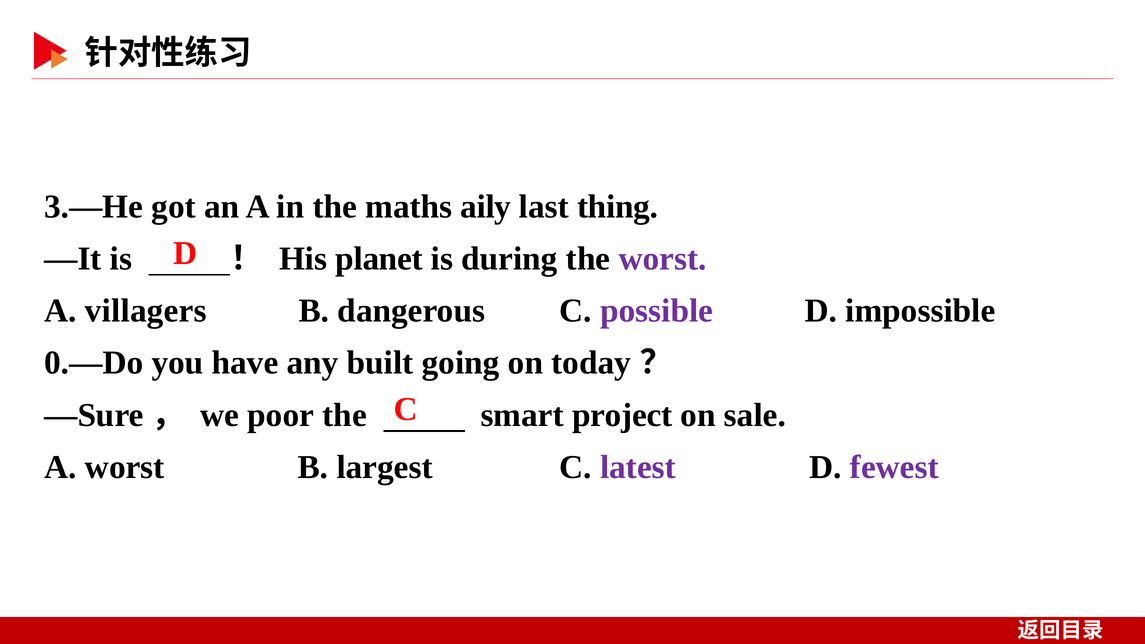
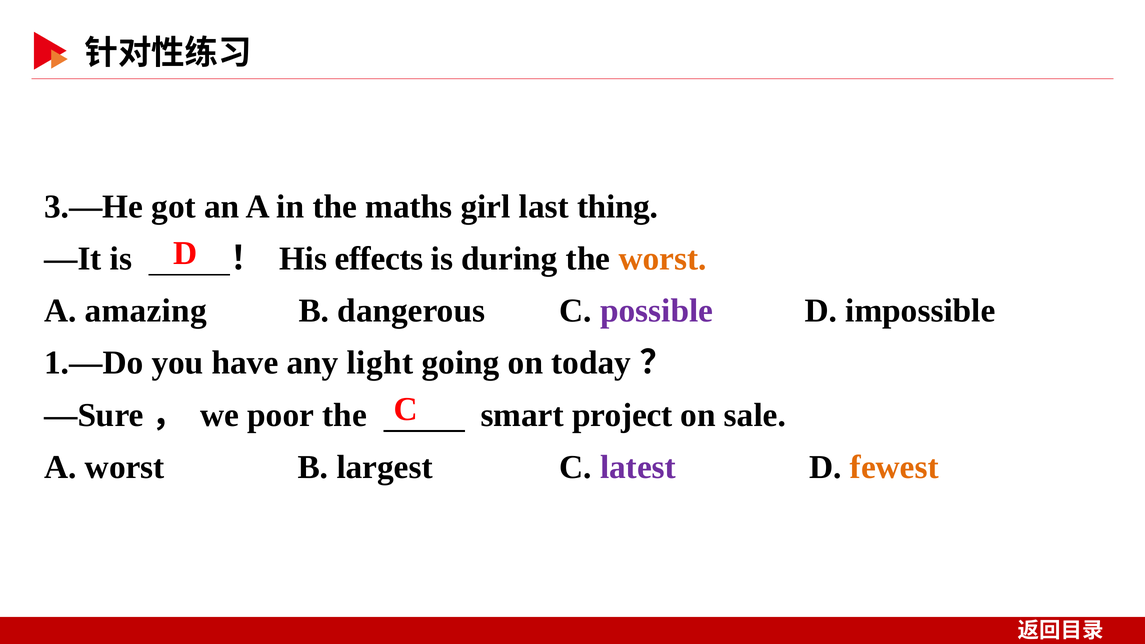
aily: aily -> girl
planet: planet -> effects
worst at (663, 259) colour: purple -> orange
villagers: villagers -> amazing
0.—Do: 0.—Do -> 1.—Do
built: built -> light
fewest colour: purple -> orange
